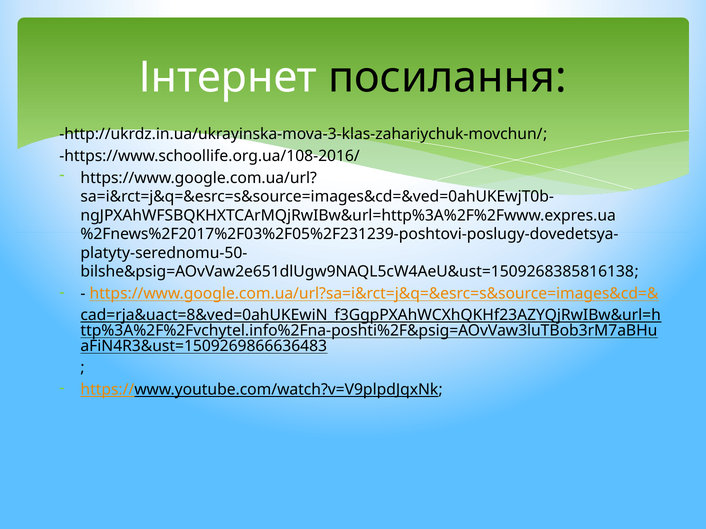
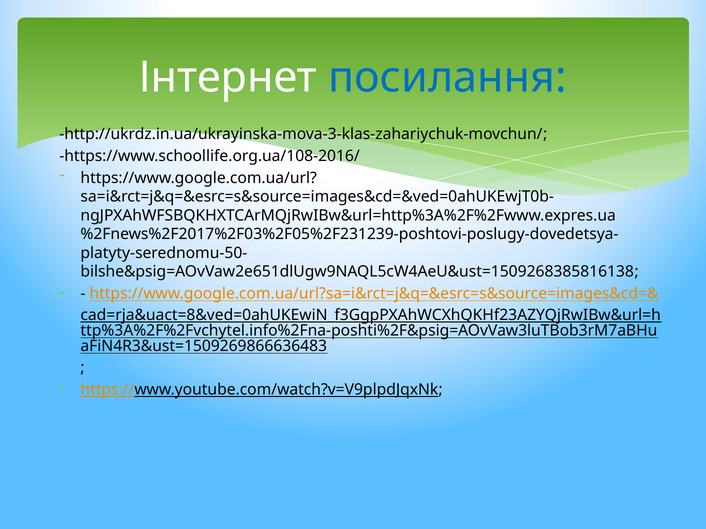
посилання colour: black -> blue
